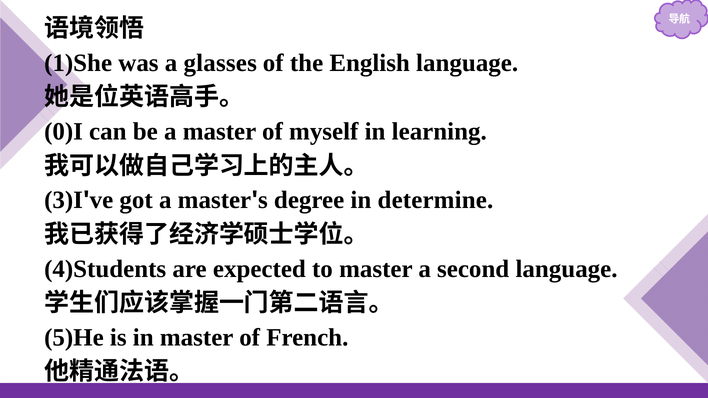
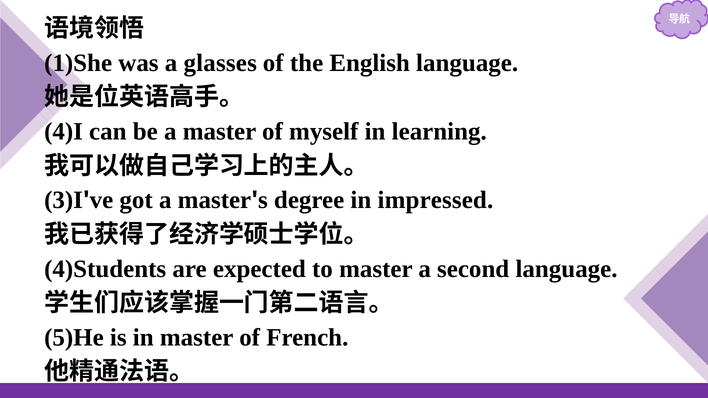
0)I: 0)I -> 4)I
determine: determine -> impressed
